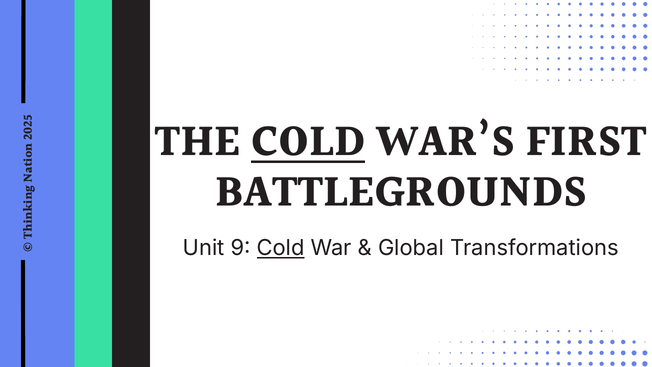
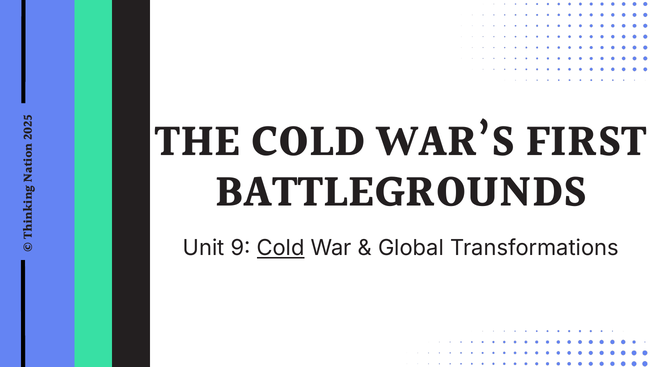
COLD at (308, 143) underline: present -> none
